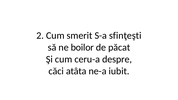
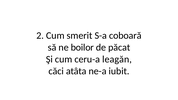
sfinţeşti: sfinţeşti -> coboară
despre: despre -> leagăn
